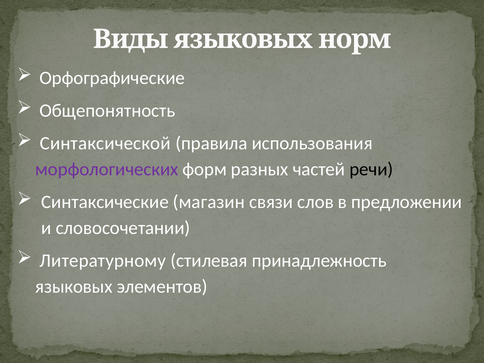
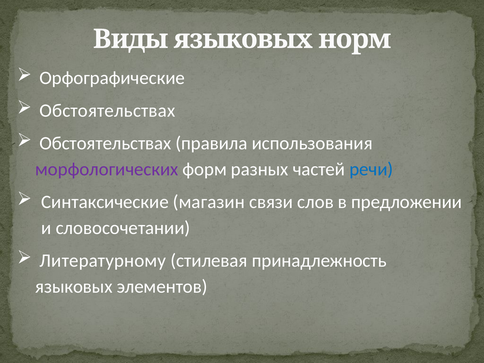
Общепонятность at (107, 111): Общепонятность -> Обстоятельствах
Синтаксической at (105, 143): Синтаксической -> Обстоятельствах
речи colour: black -> blue
